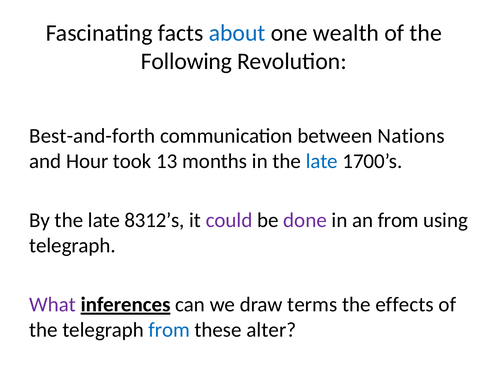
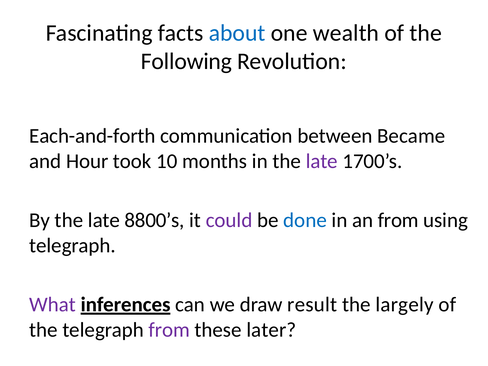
Best-and-forth: Best-and-forth -> Each-and-forth
Nations: Nations -> Became
13: 13 -> 10
late at (322, 161) colour: blue -> purple
8312’s: 8312’s -> 8800’s
done colour: purple -> blue
terms: terms -> result
effects: effects -> largely
from at (169, 330) colour: blue -> purple
alter: alter -> later
